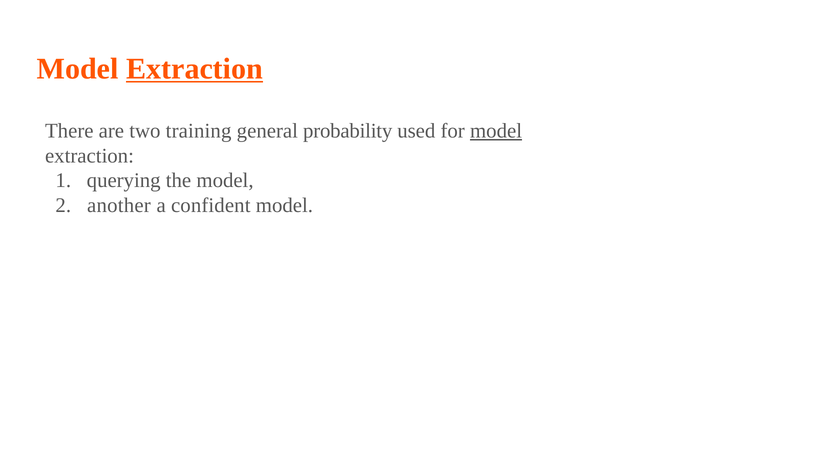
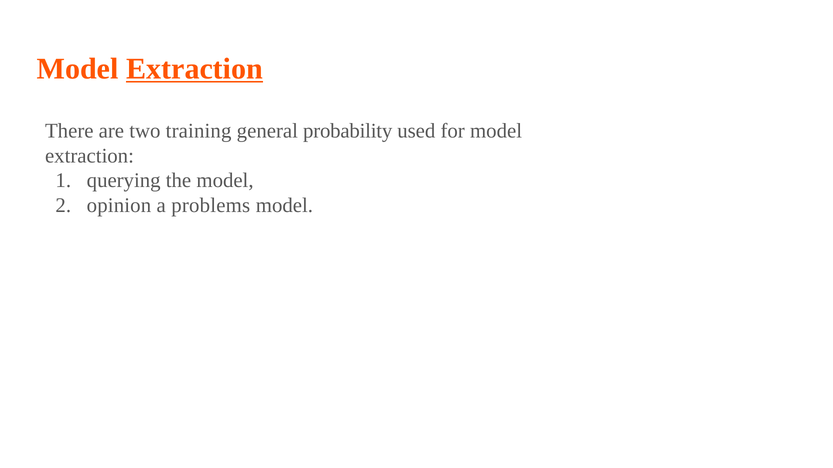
model at (496, 131) underline: present -> none
another: another -> opinion
confident: confident -> problems
